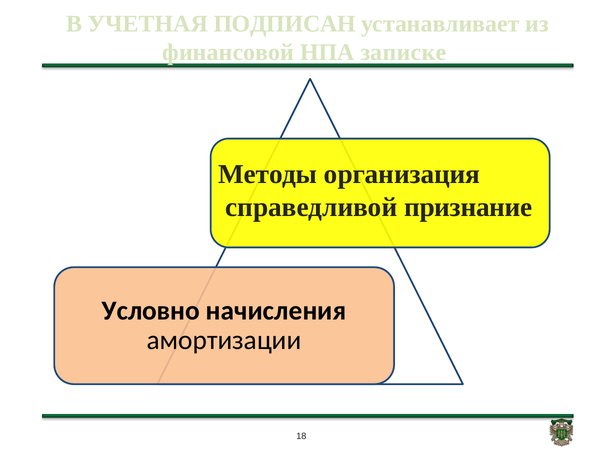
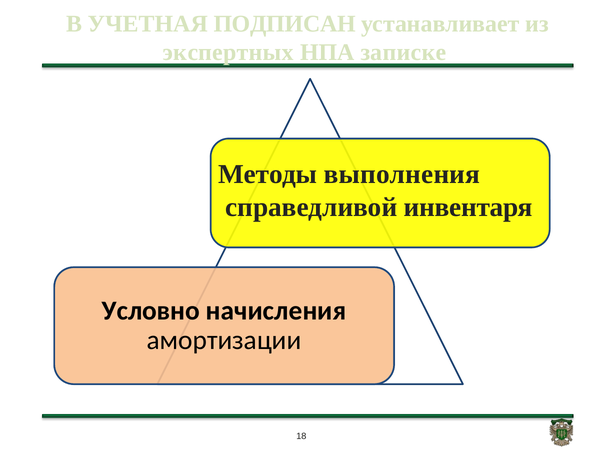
финансовой: финансовой -> экспертных
организация: организация -> выполнения
признание: признание -> инвентаря
